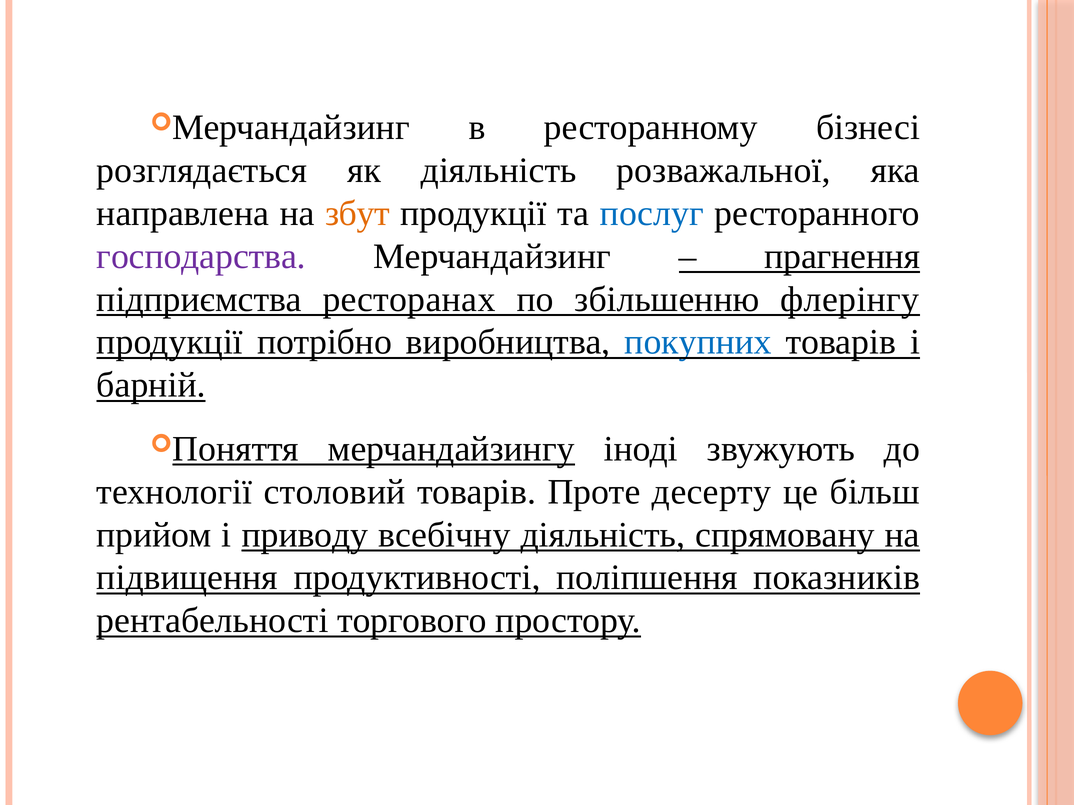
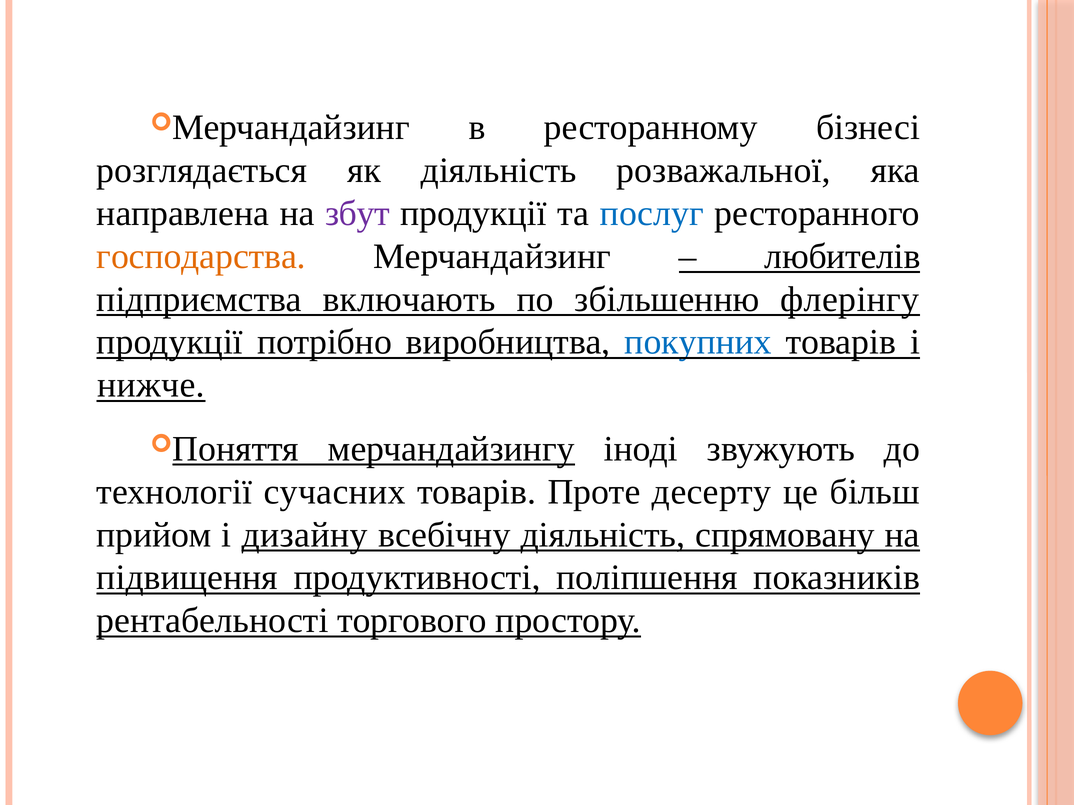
збут colour: orange -> purple
господарства colour: purple -> orange
прагнення: прагнення -> любителів
ресторанах: ресторанах -> включають
барній: барній -> нижче
столовий: столовий -> сучасних
приводу: приводу -> дизайну
